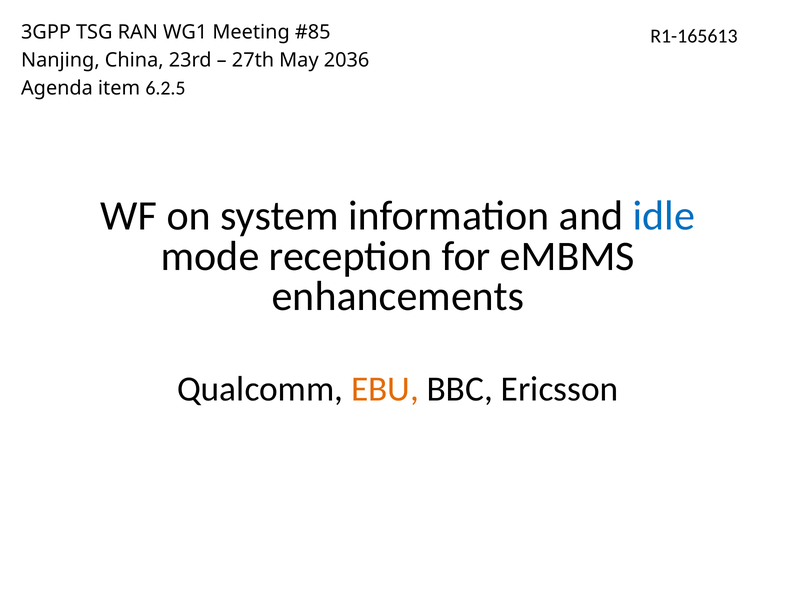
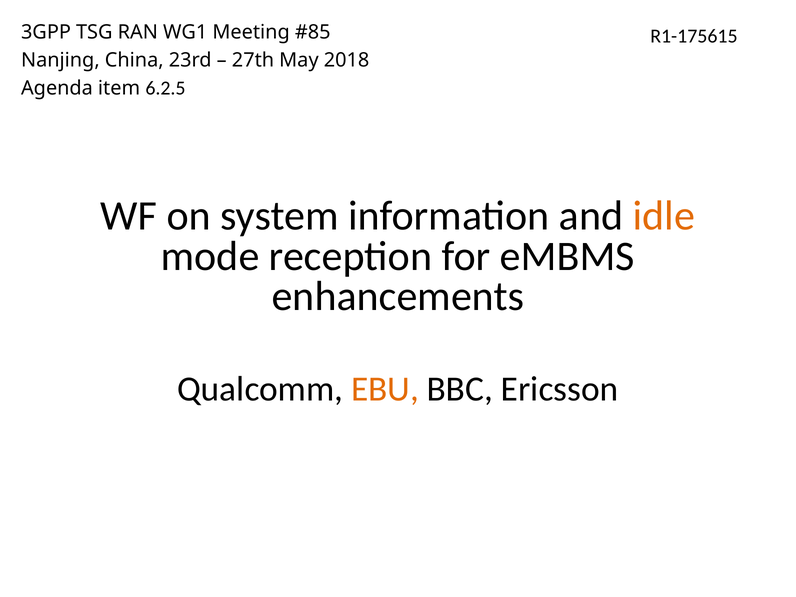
R1-165613: R1-165613 -> R1-175615
2036: 2036 -> 2018
idle colour: blue -> orange
